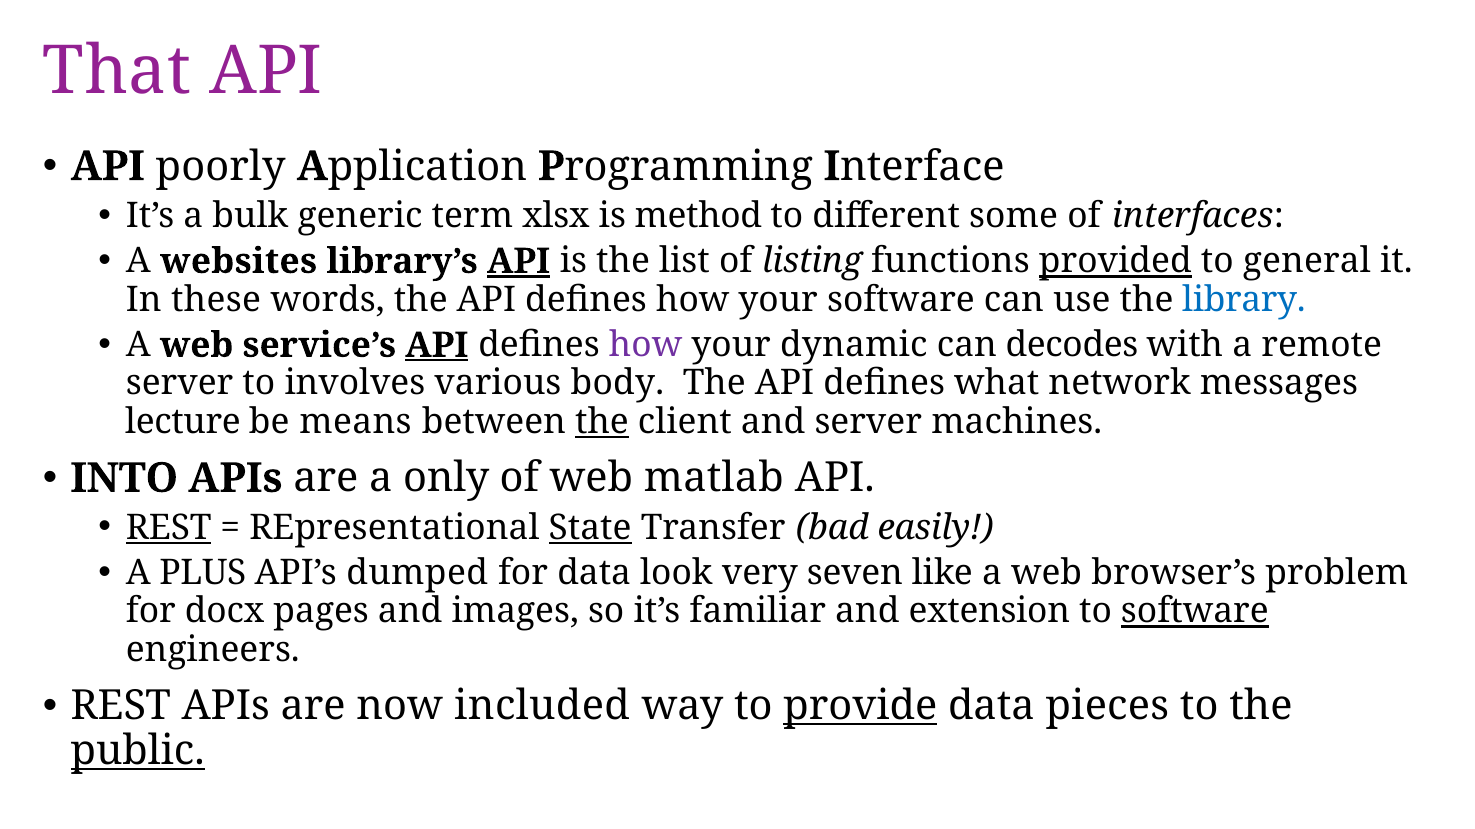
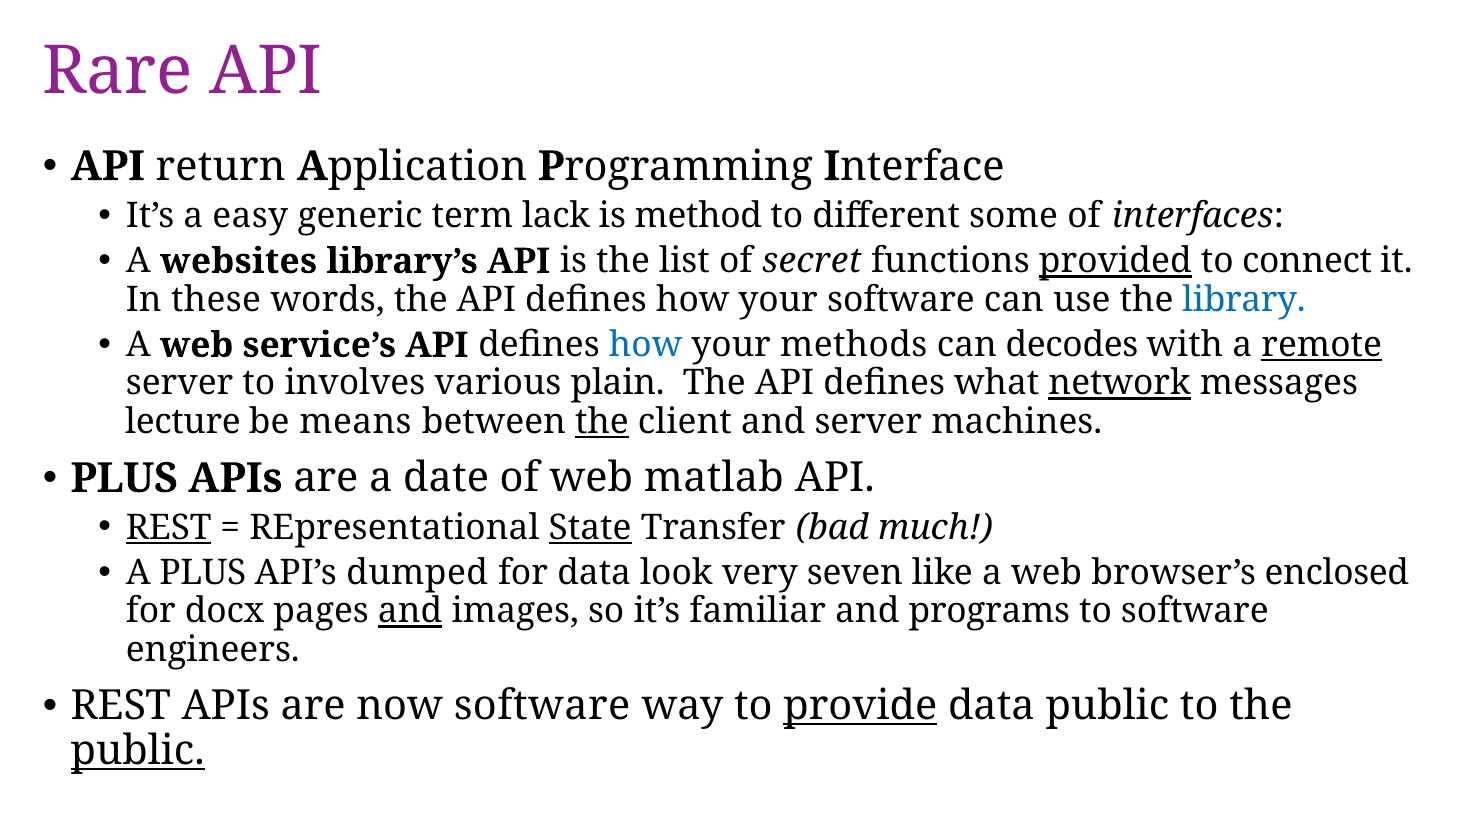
That: That -> Rare
poorly: poorly -> return
bulk: bulk -> easy
xlsx: xlsx -> lack
API at (519, 262) underline: present -> none
listing: listing -> secret
general: general -> connect
API at (437, 345) underline: present -> none
how at (646, 345) colour: purple -> blue
dynamic: dynamic -> methods
remote underline: none -> present
body: body -> plain
network underline: none -> present
INTO at (124, 479): INTO -> PLUS
only: only -> date
easily: easily -> much
problem: problem -> enclosed
and at (410, 612) underline: none -> present
extension: extension -> programs
software at (1195, 612) underline: present -> none
now included: included -> software
data pieces: pieces -> public
